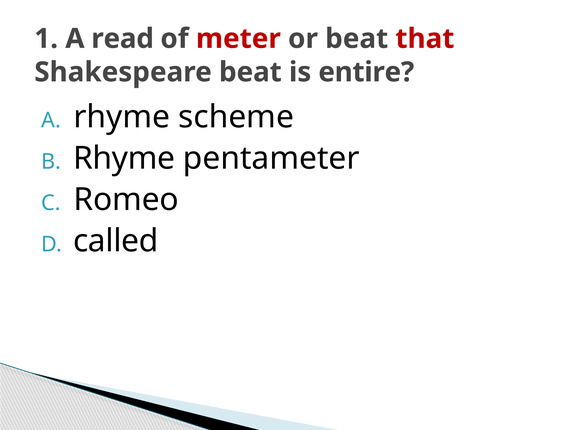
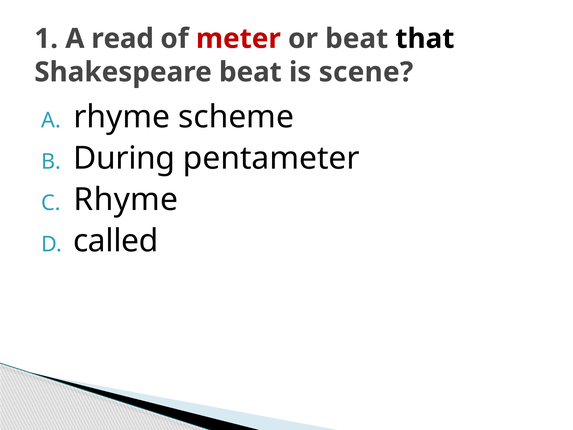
that colour: red -> black
entire: entire -> scene
Rhyme at (124, 158): Rhyme -> During
Romeo at (126, 200): Romeo -> Rhyme
